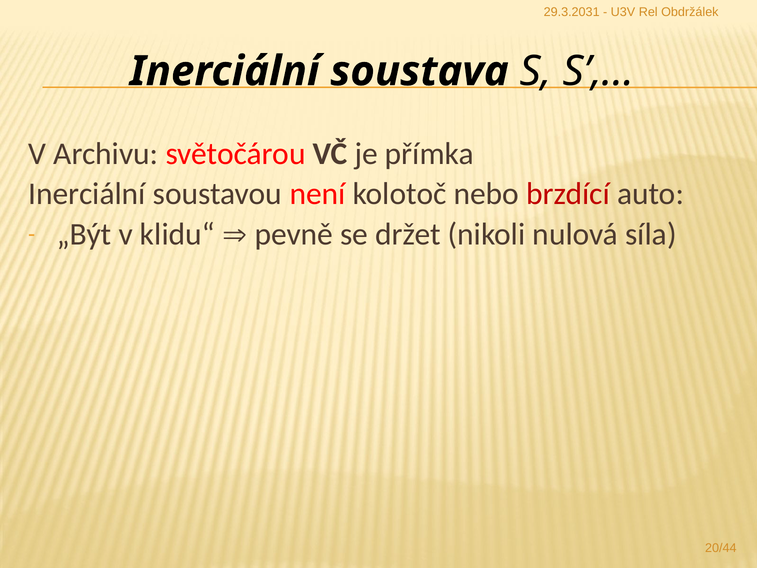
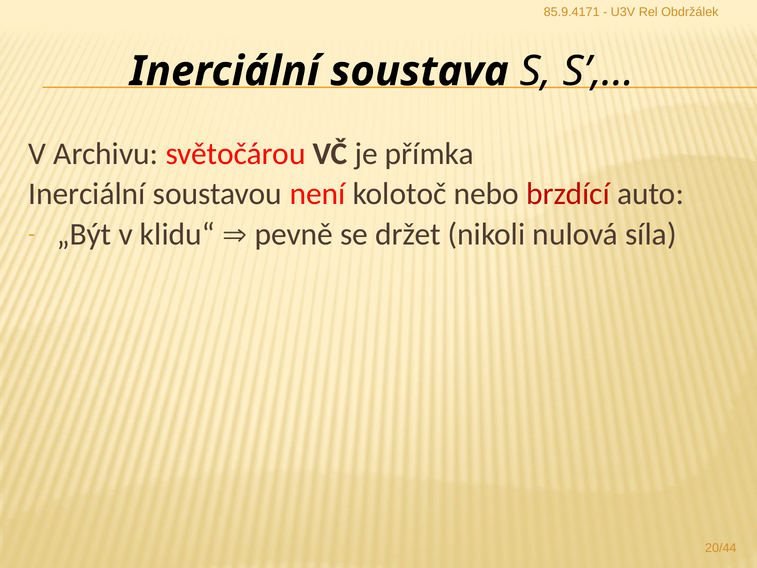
29.3.2031: 29.3.2031 -> 85.9.4171
